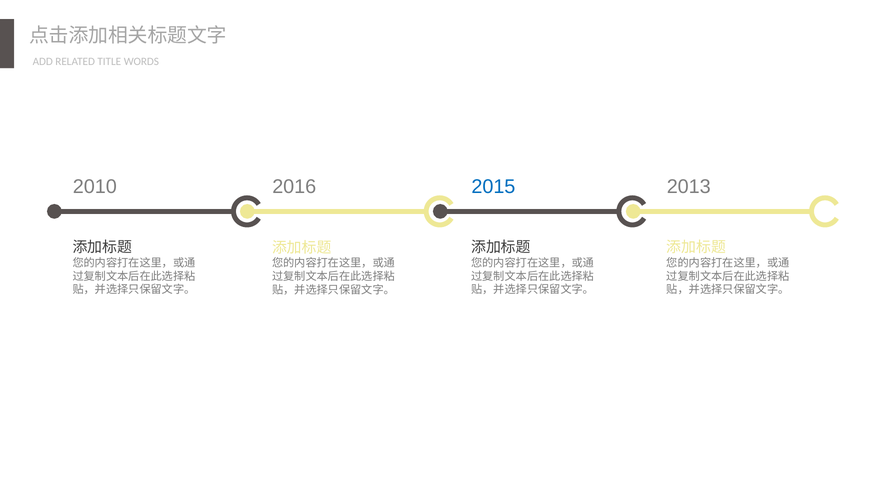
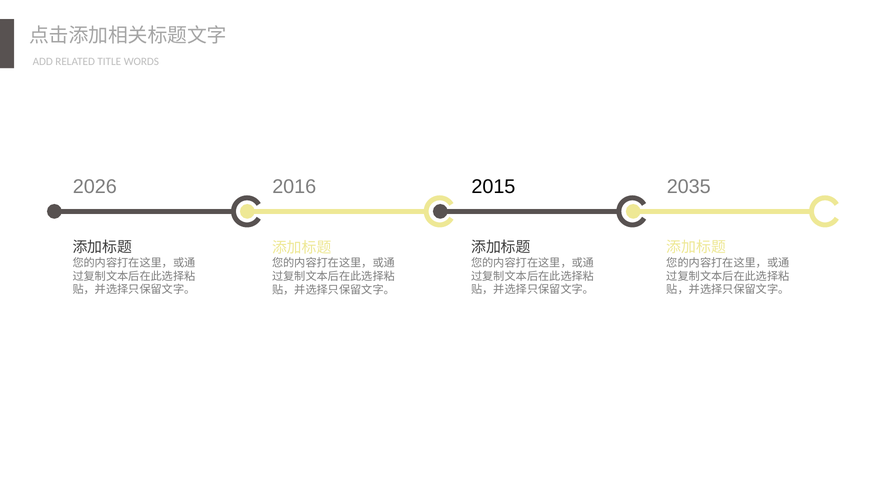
2010: 2010 -> 2026
2015 colour: blue -> black
2013: 2013 -> 2035
